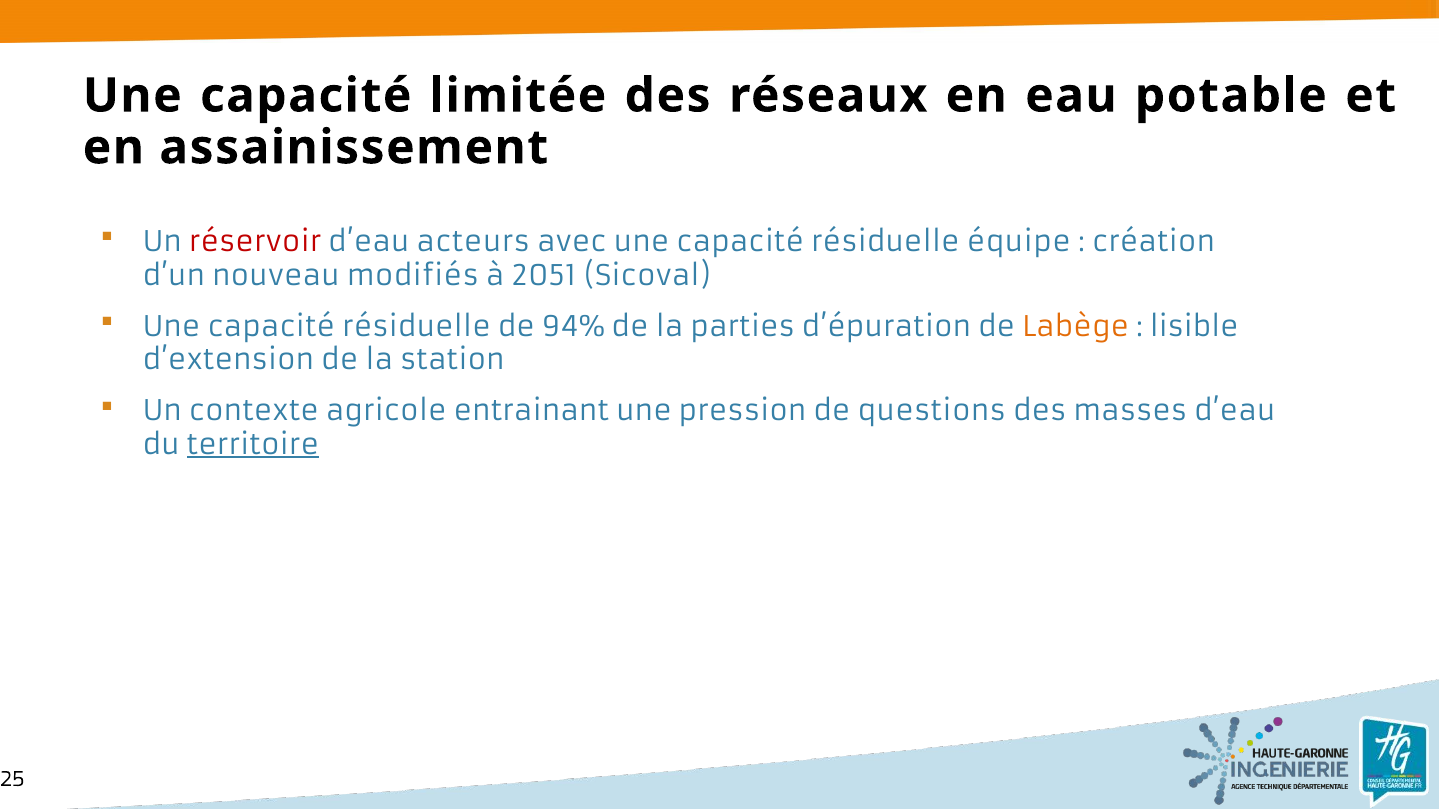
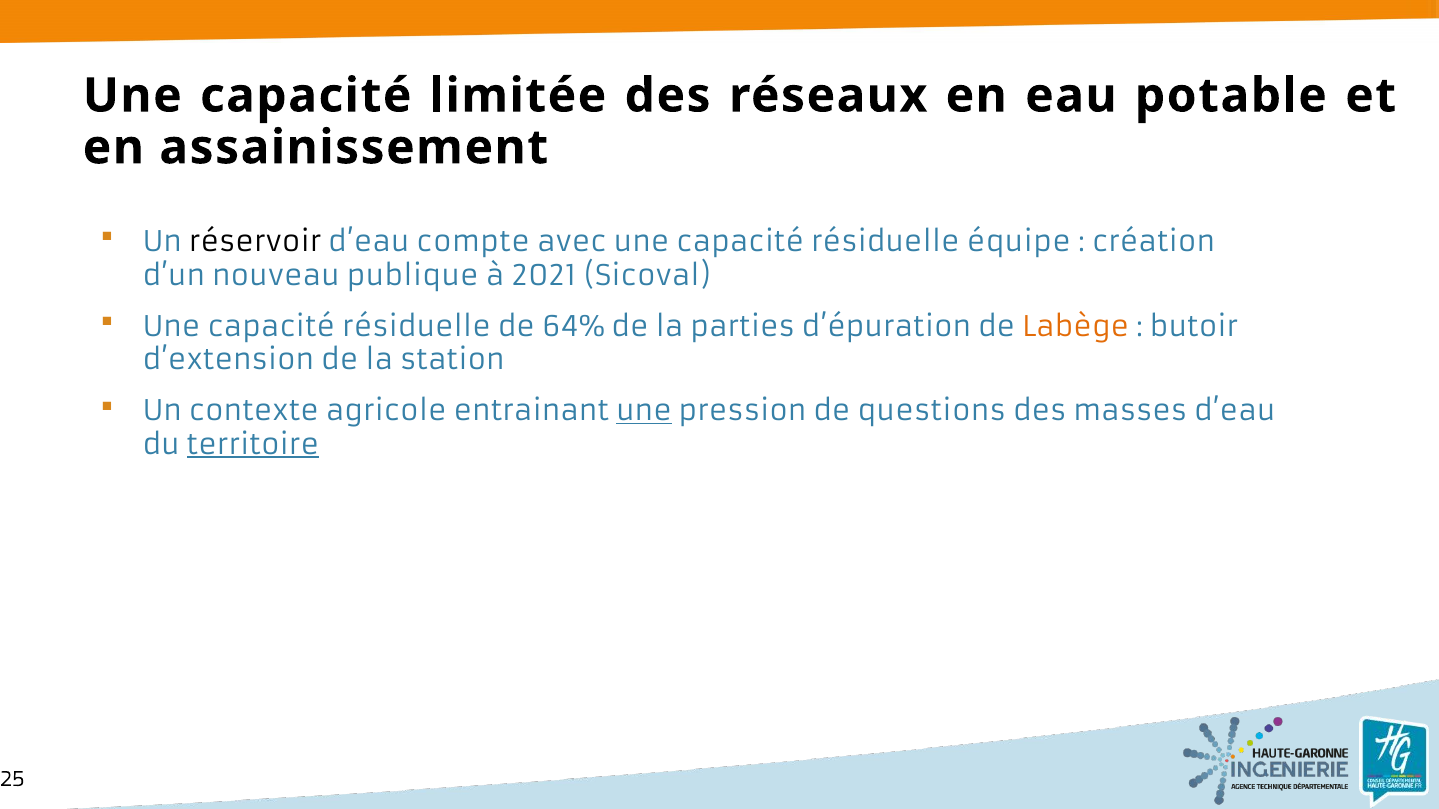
réservoir colour: red -> black
acteurs: acteurs -> compte
modifiés: modifiés -> publique
2051: 2051 -> 2021
94%: 94% -> 64%
lisible: lisible -> butoir
une at (644, 412) underline: none -> present
